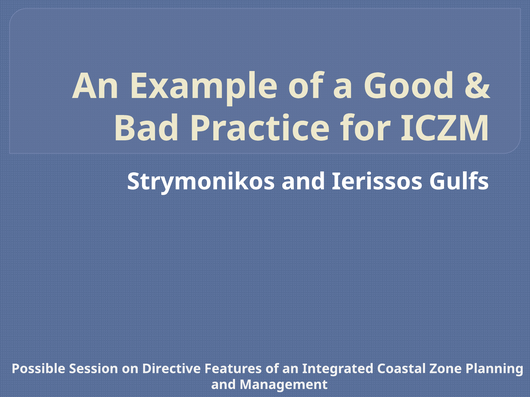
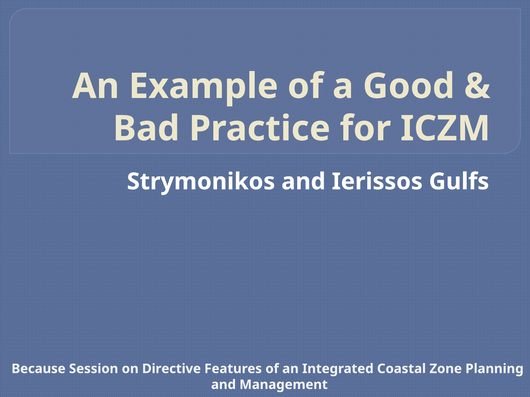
Possible: Possible -> Because
